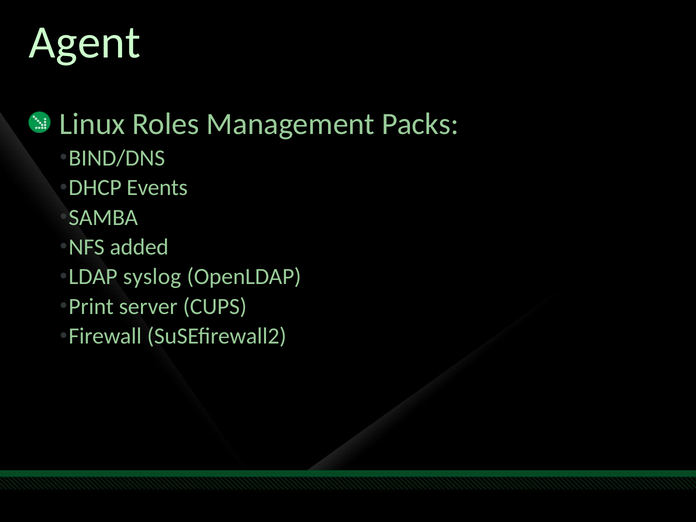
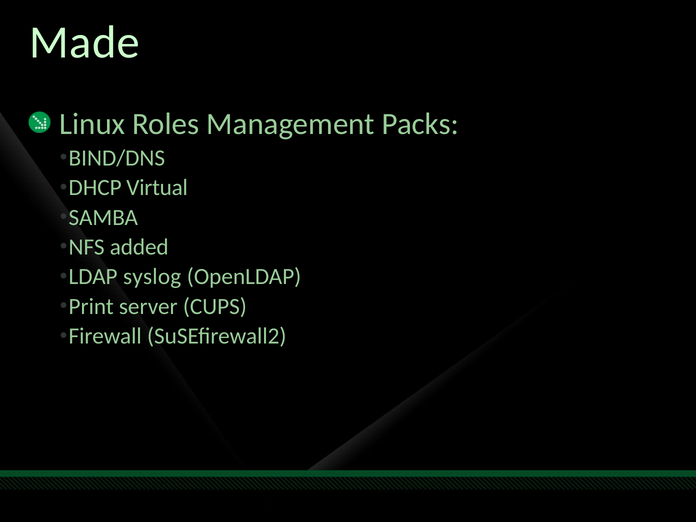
Agent: Agent -> Made
Events: Events -> Virtual
